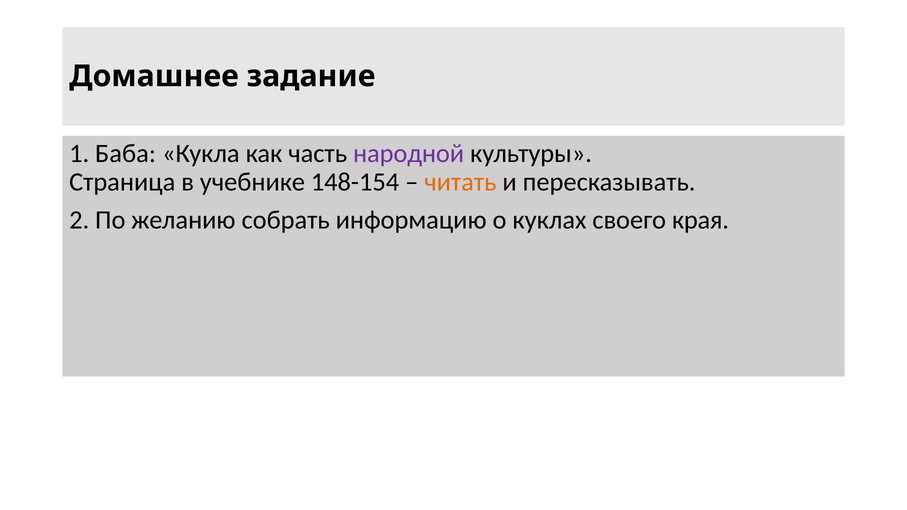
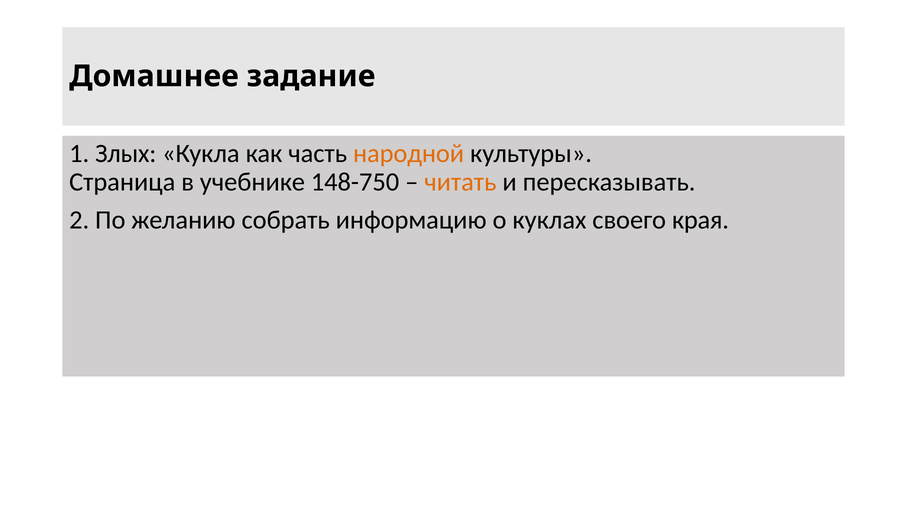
Баба: Баба -> Злых
народной colour: purple -> orange
148-154: 148-154 -> 148-750
